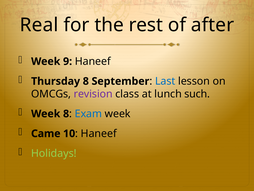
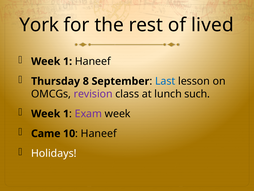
Real: Real -> York
after: after -> lived
9 at (68, 61): 9 -> 1
8 at (66, 113): 8 -> 1
Exam colour: blue -> purple
Holidays colour: light green -> white
